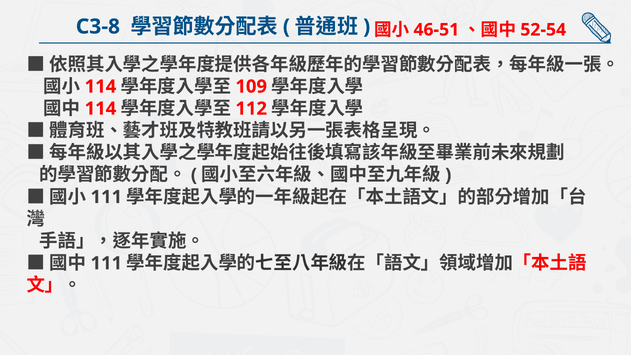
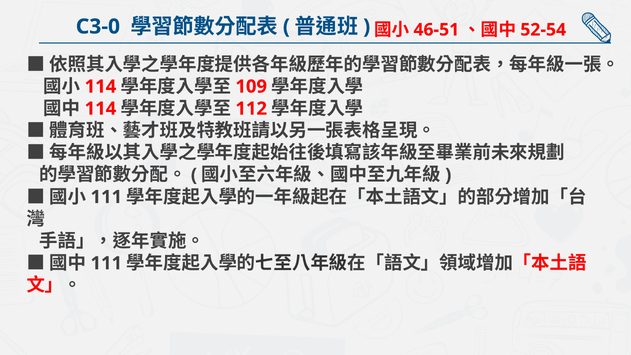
C3-8: C3-8 -> C3-0
